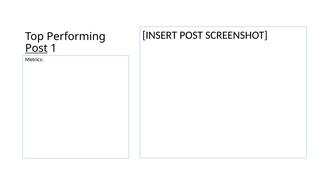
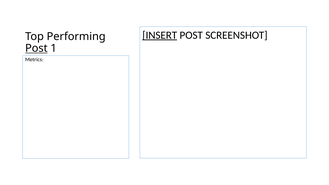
INSERT underline: none -> present
